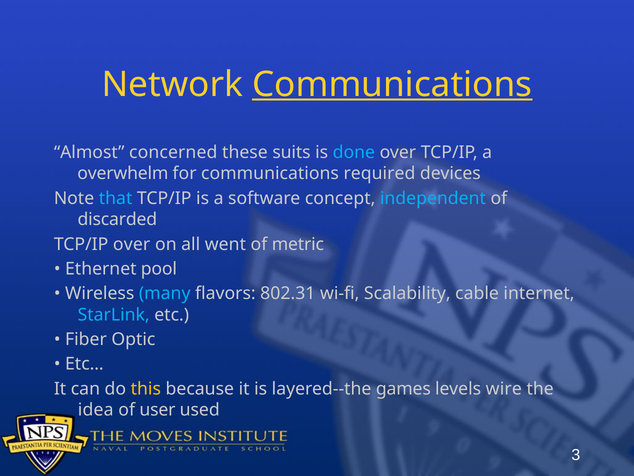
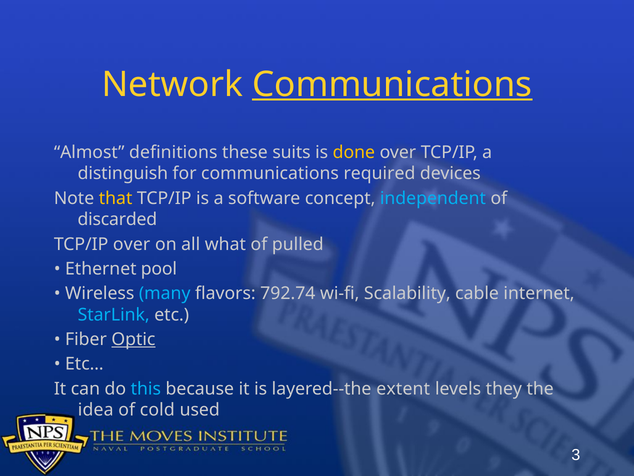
concerned: concerned -> definitions
done colour: light blue -> yellow
overwhelm: overwhelm -> distinguish
that colour: light blue -> yellow
went: went -> what
metric: metric -> pulled
802.31: 802.31 -> 792.74
Optic underline: none -> present
this colour: yellow -> light blue
games: games -> extent
wire: wire -> they
user: user -> cold
